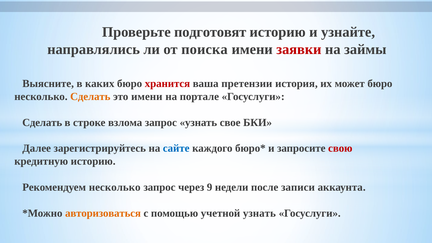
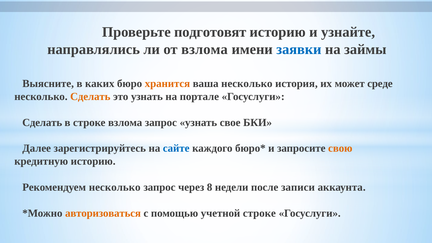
от поиска: поиска -> взлома
заявки colour: red -> blue
хранится colour: red -> orange
ваша претензии: претензии -> несколько
может бюро: бюро -> среде
это имени: имени -> узнать
свою colour: red -> orange
9: 9 -> 8
учетной узнать: узнать -> строке
